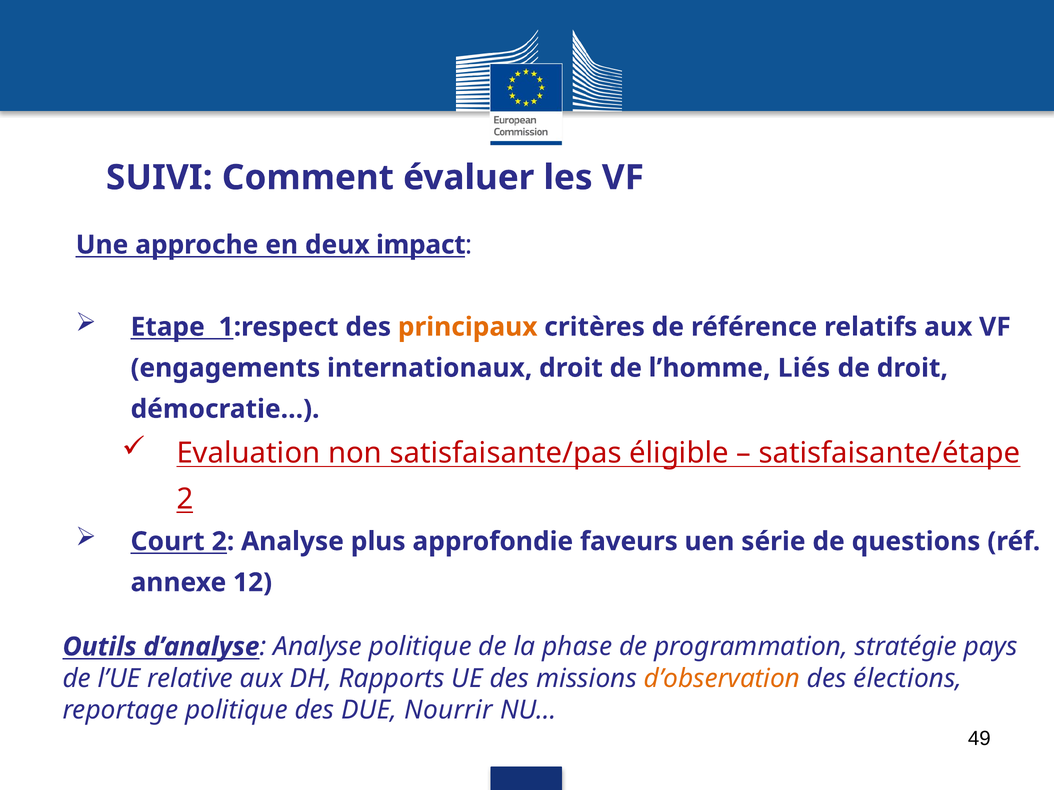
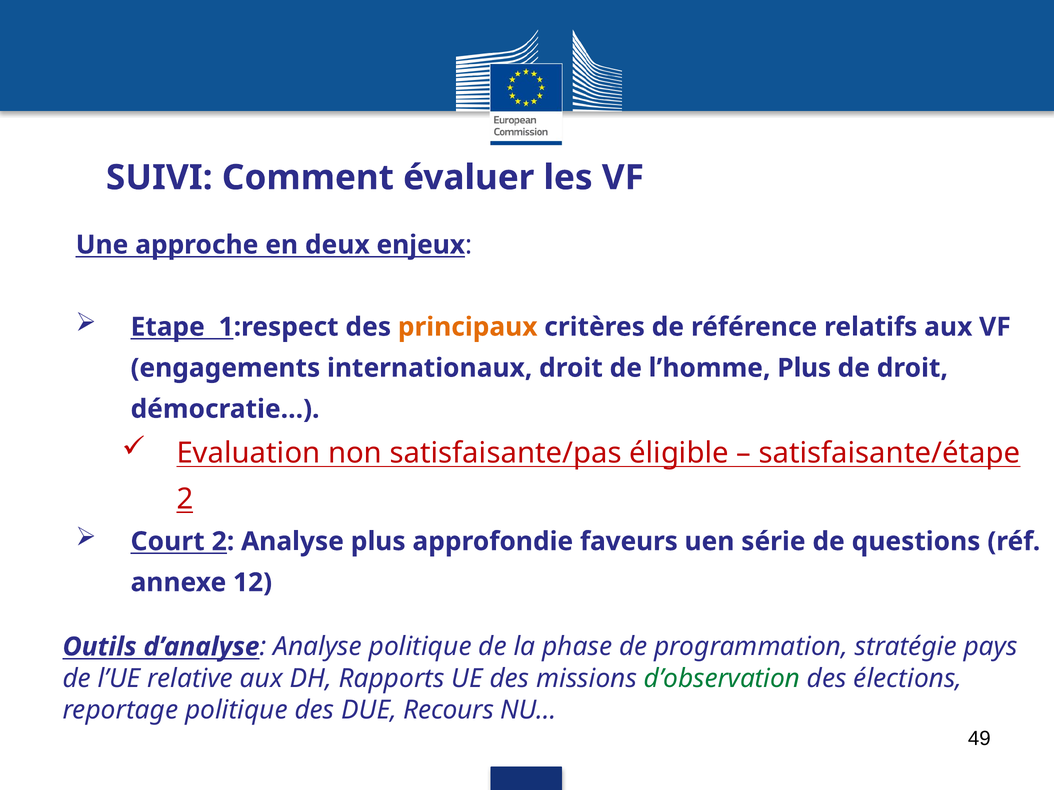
impact: impact -> enjeux
l’homme Liés: Liés -> Plus
d’observation colour: orange -> green
Nourrir: Nourrir -> Recours
